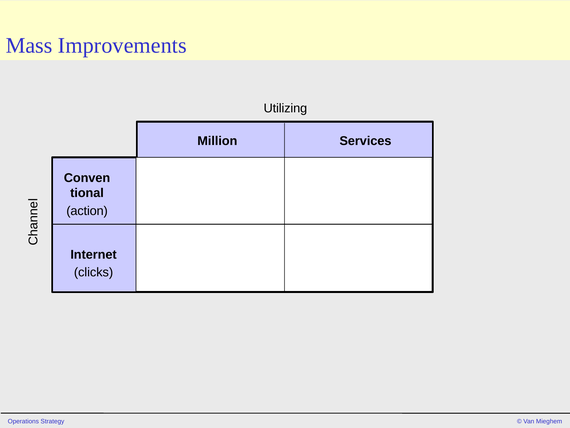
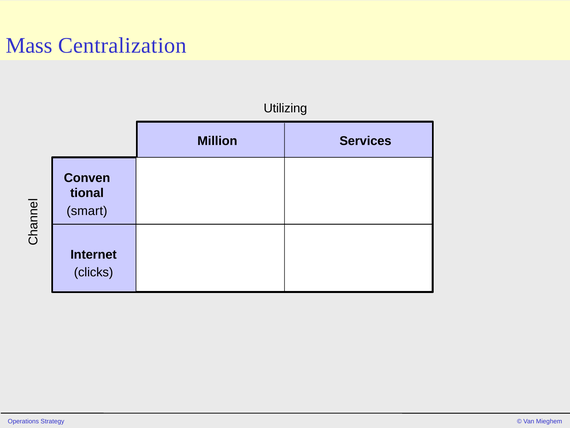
Improvements: Improvements -> Centralization
action: action -> smart
